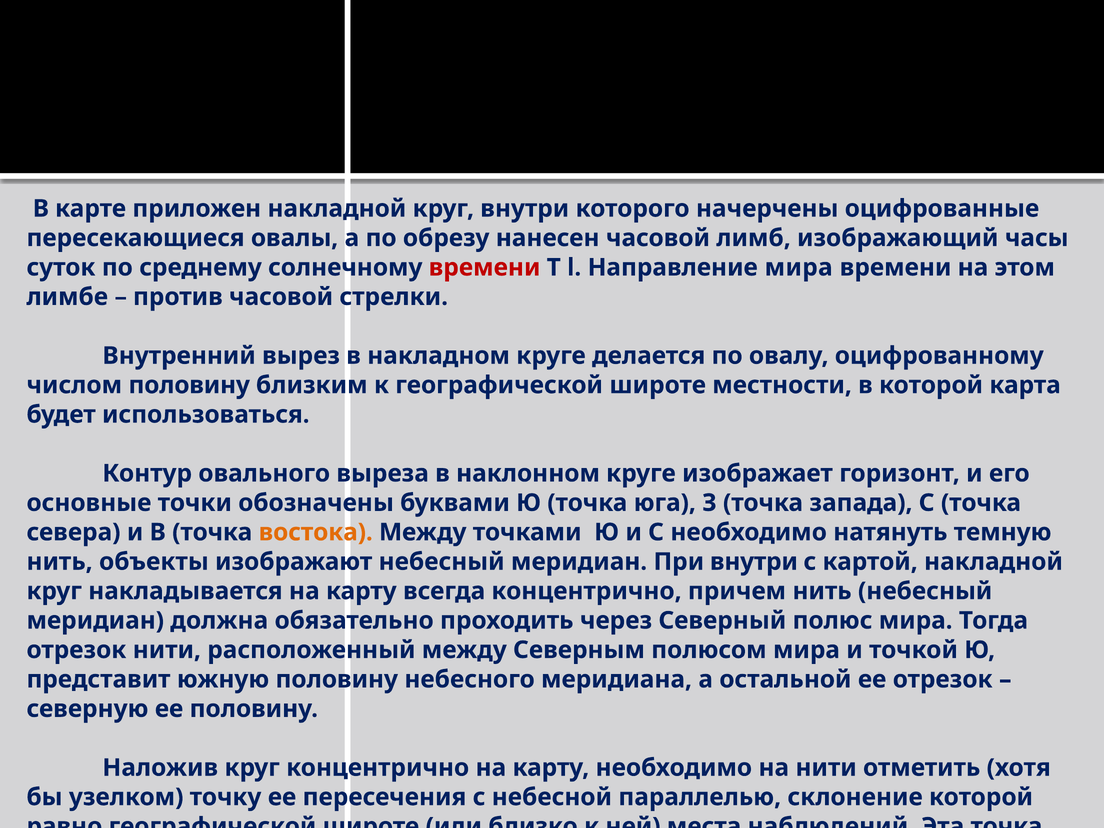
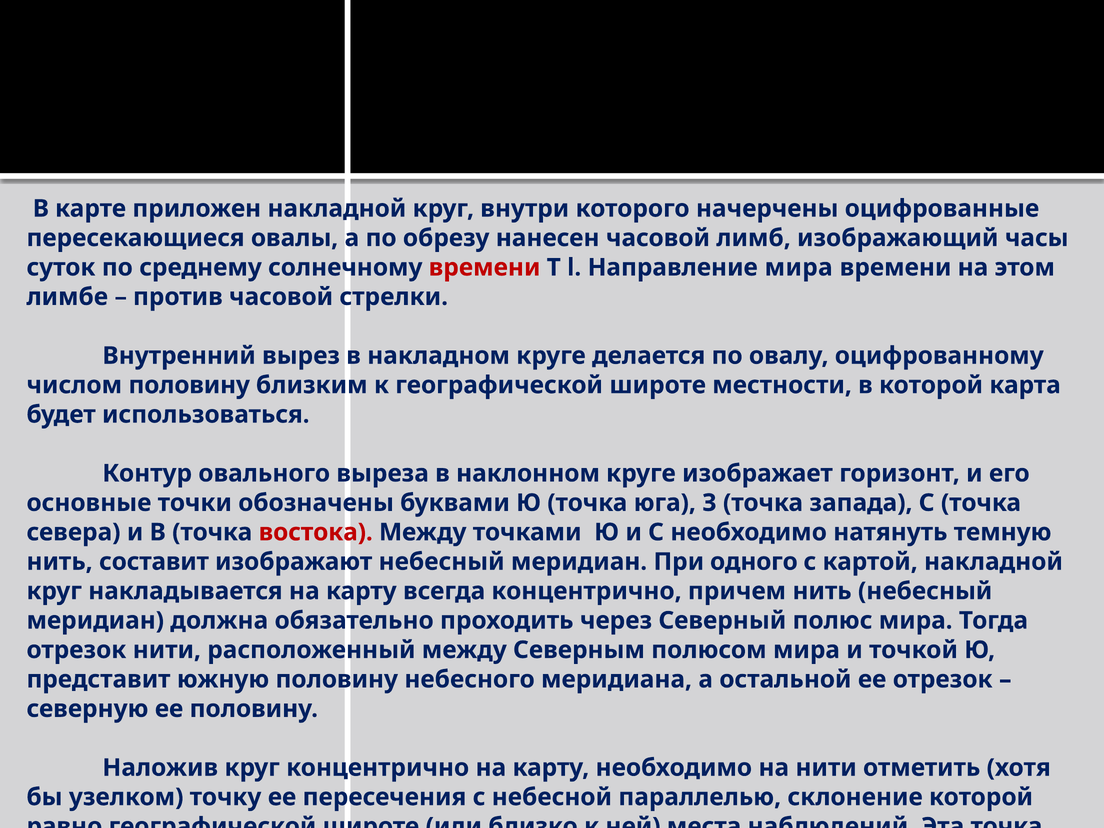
востока colour: orange -> red
объекты: объекты -> составит
При внутри: внутри -> одного
